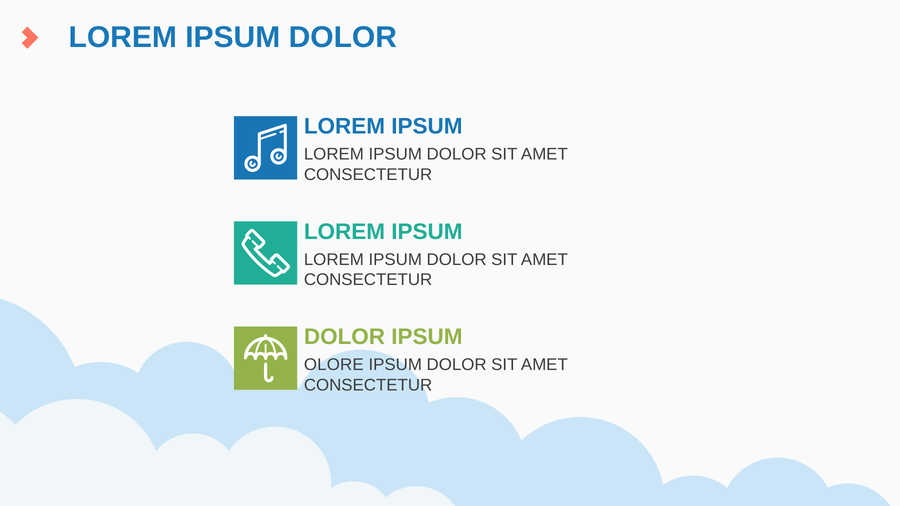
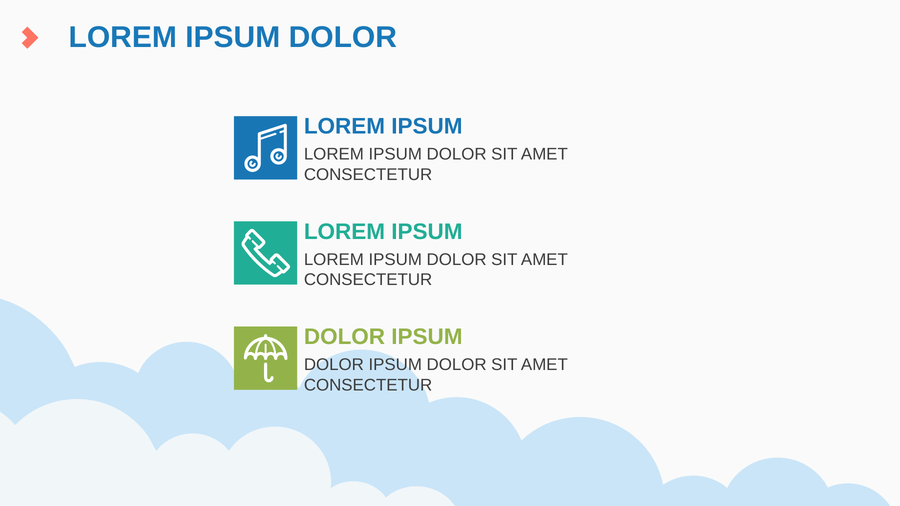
OLORE at (334, 365): OLORE -> DOLOR
